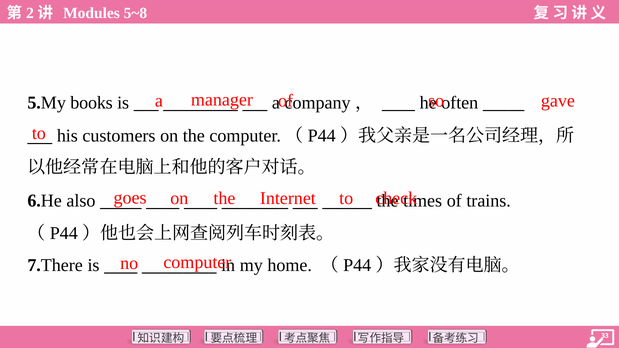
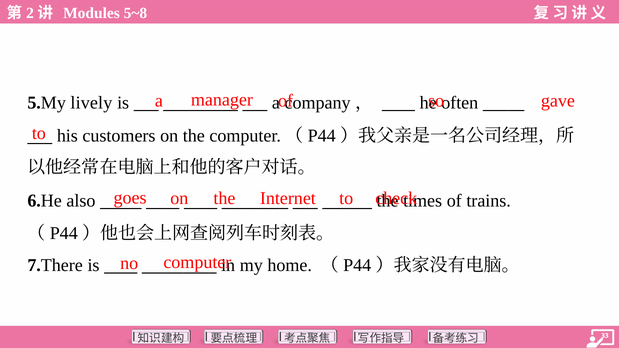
books: books -> lively
